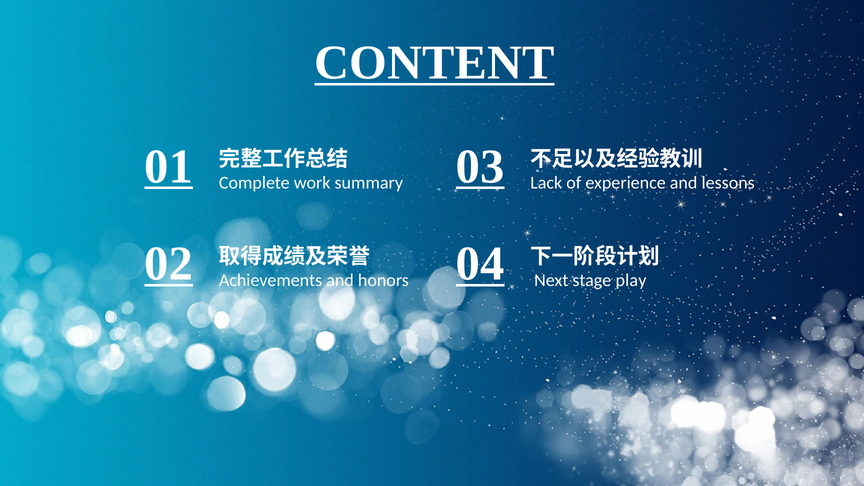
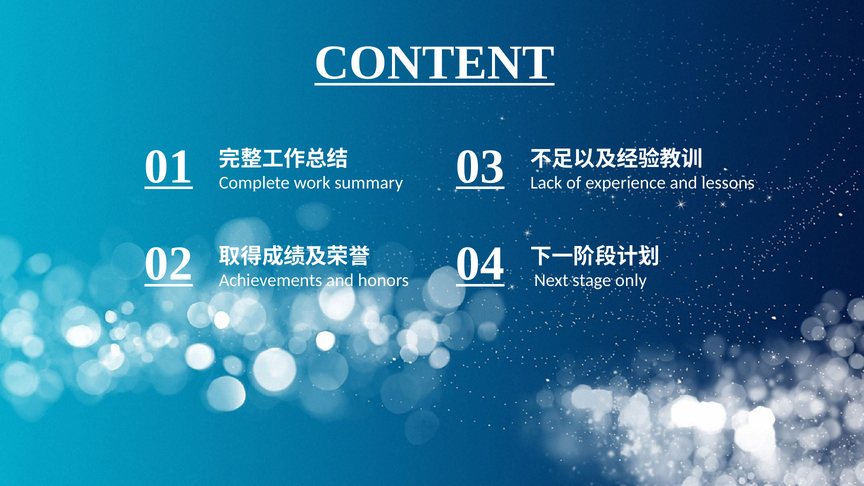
play: play -> only
